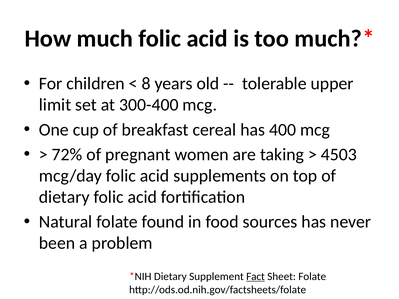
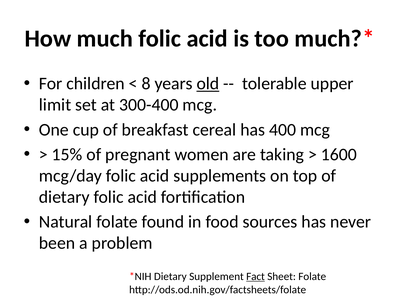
old underline: none -> present
72%: 72% -> 15%
4503: 4503 -> 1600
